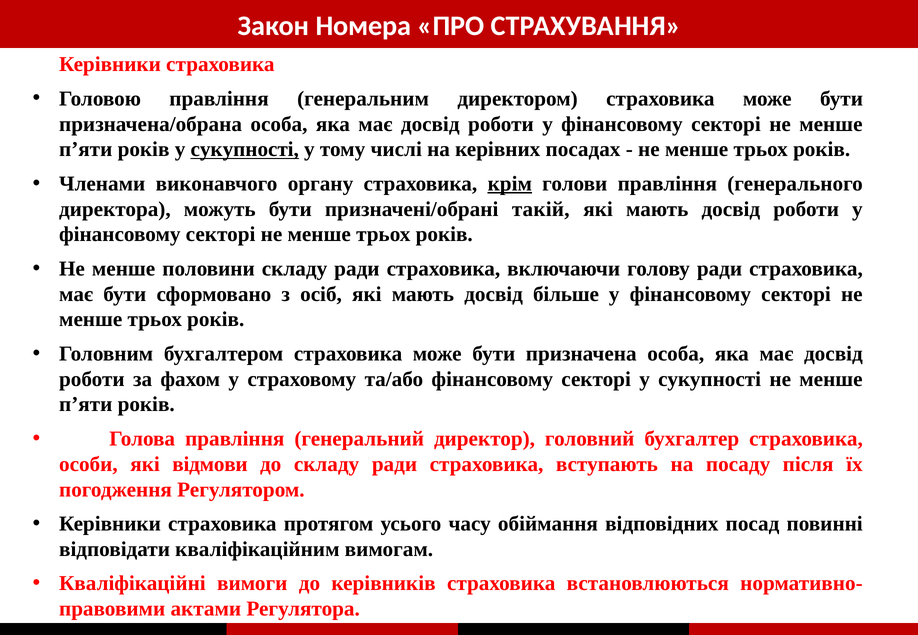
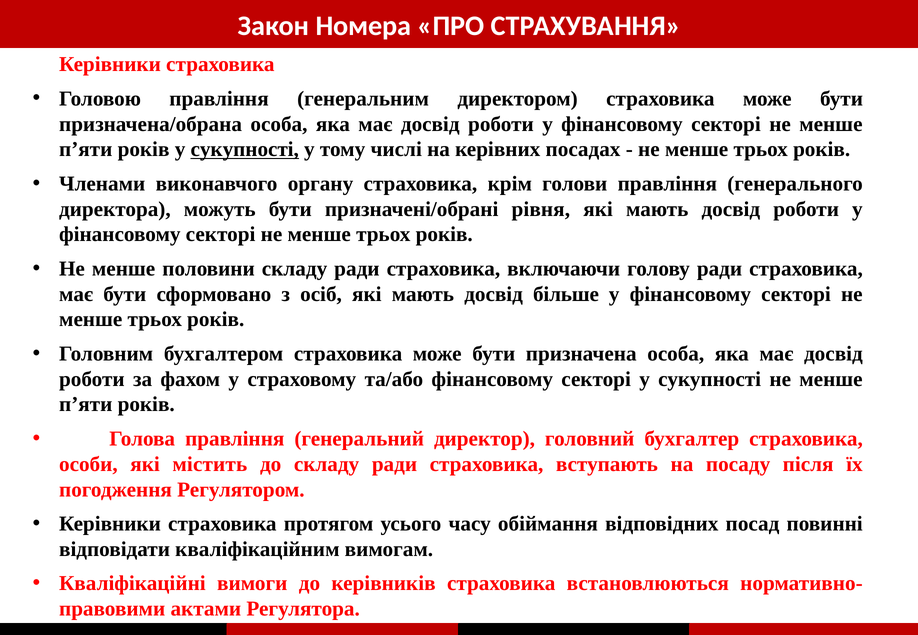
крім underline: present -> none
такій: такій -> рівня
відмови: відмови -> містить
